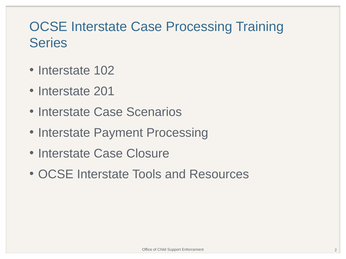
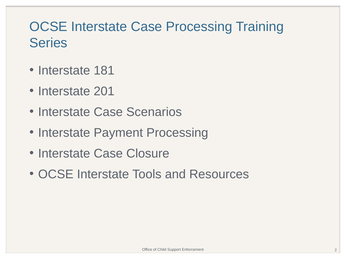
102: 102 -> 181
